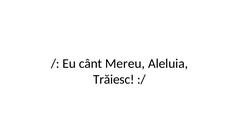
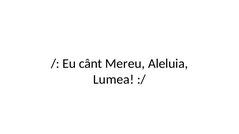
Trăiesc: Trăiesc -> Lumea
